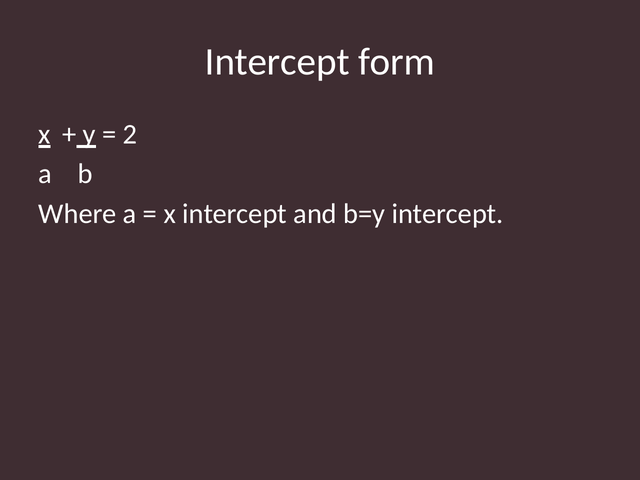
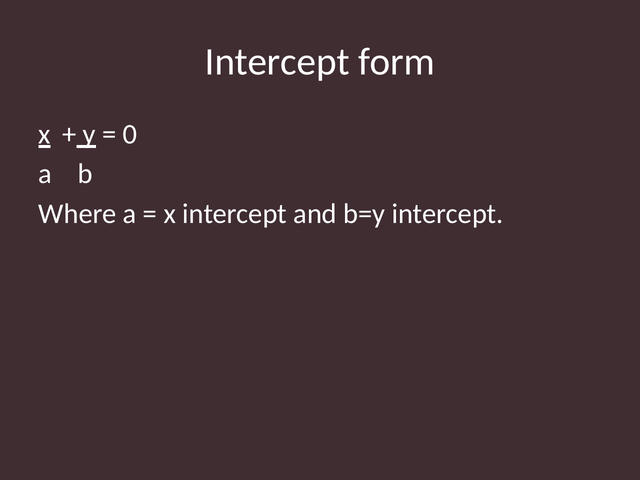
2: 2 -> 0
